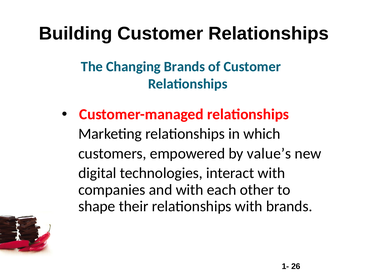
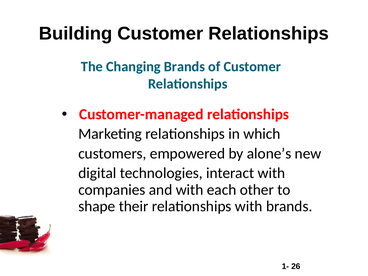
value’s: value’s -> alone’s
